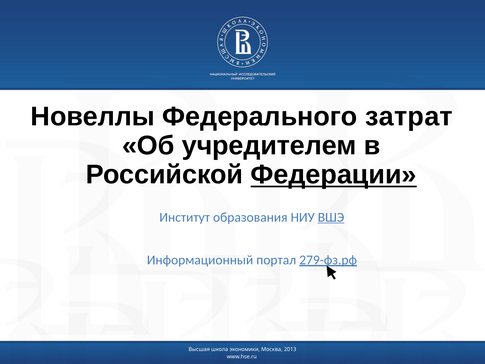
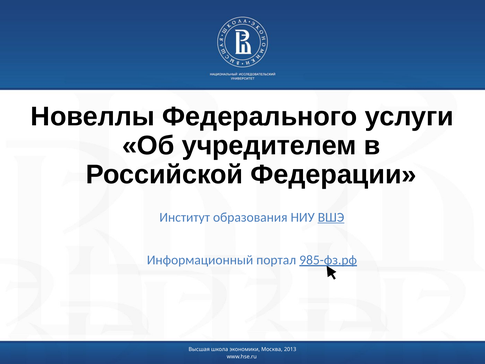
затрат: затрат -> услуги
Федерации underline: present -> none
279-фз.рф: 279-фз.рф -> 985-фз.рф
